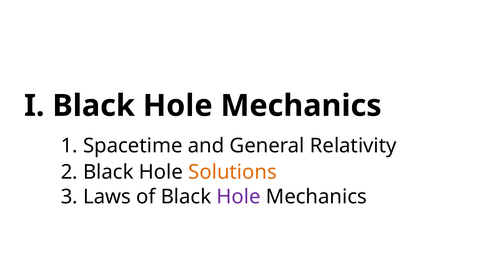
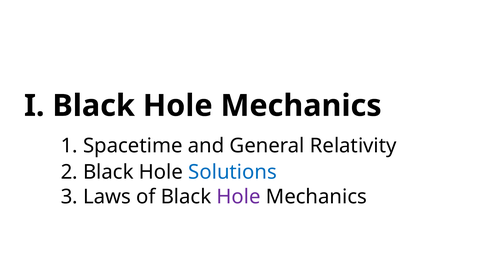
Solutions colour: orange -> blue
